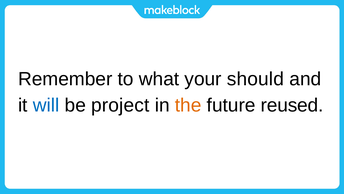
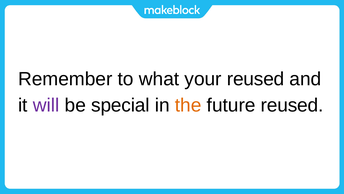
your should: should -> reused
will colour: blue -> purple
project: project -> special
